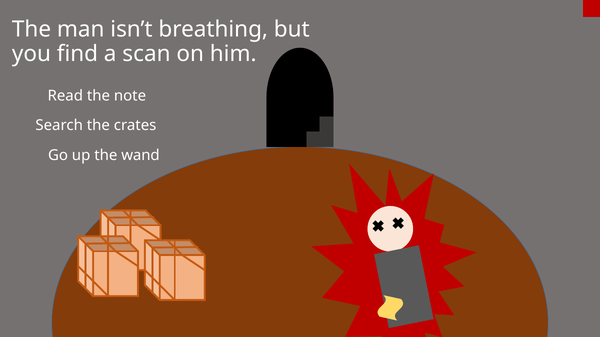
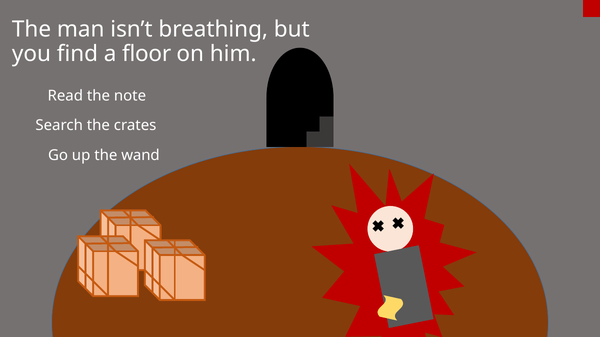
scan: scan -> floor
